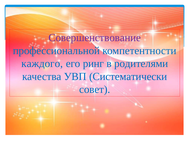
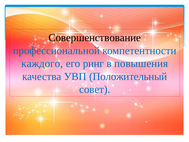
Совершенствование colour: purple -> black
родителями: родителями -> повышения
Систематически: Систематически -> Положительный
